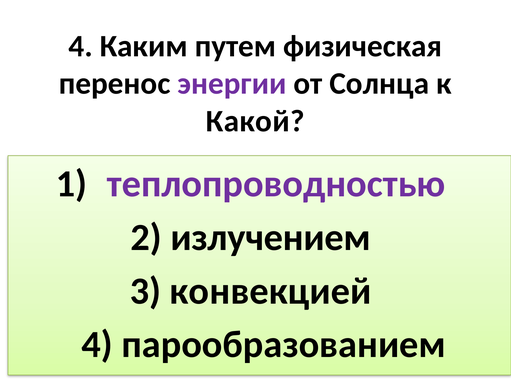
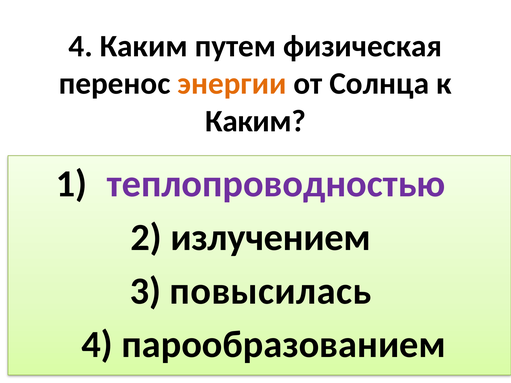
энергии colour: purple -> orange
Какой at (255, 121): Какой -> Каким
конвекцией: конвекцией -> повысилась
